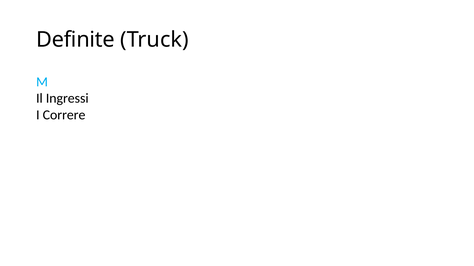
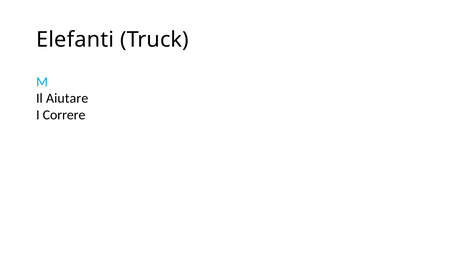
Definite: Definite -> Elefanti
Ingressi: Ingressi -> Aiutare
